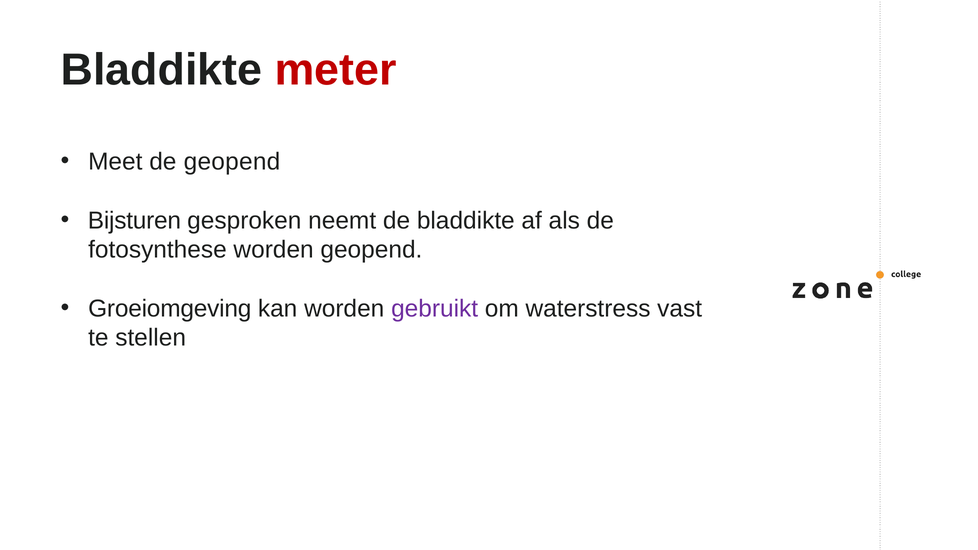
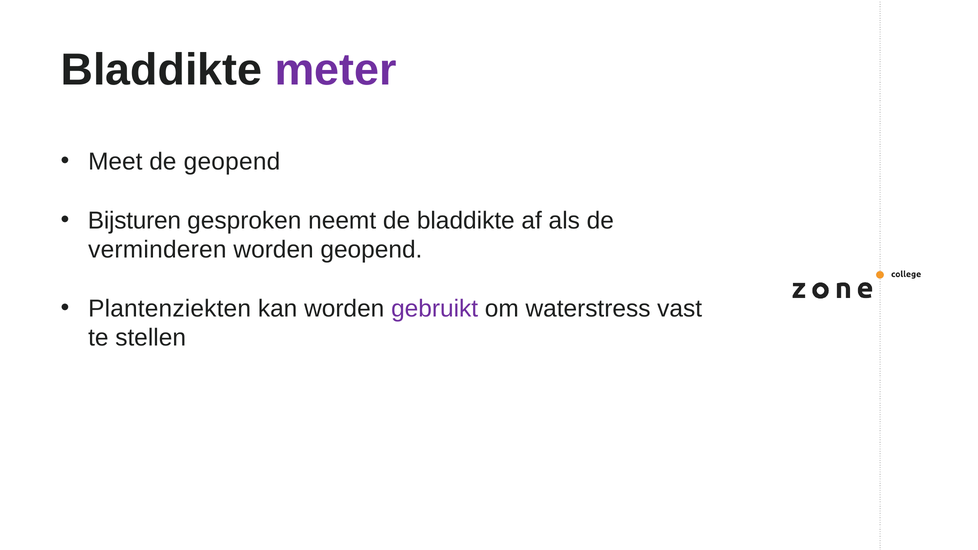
meter colour: red -> purple
fotosynthese: fotosynthese -> verminderen
Groeiomgeving: Groeiomgeving -> Plantenziekten
